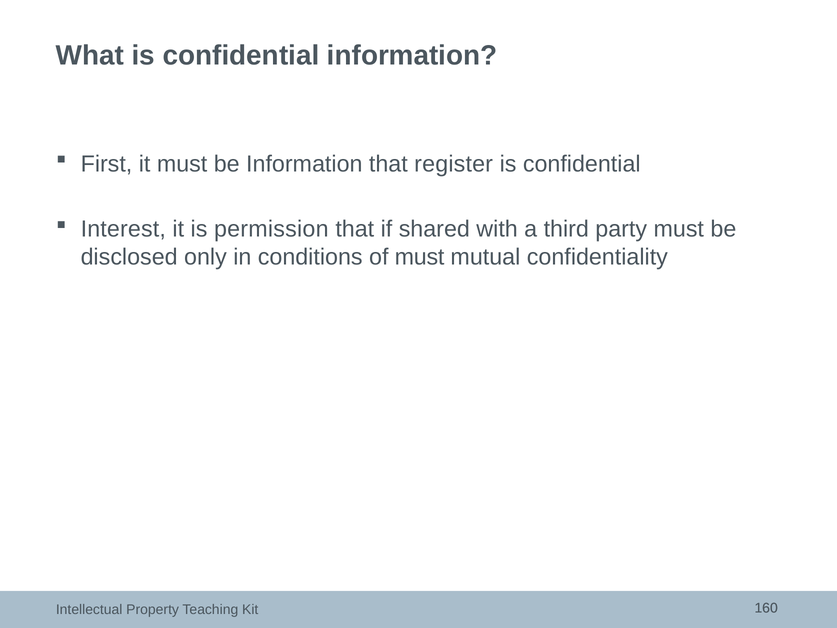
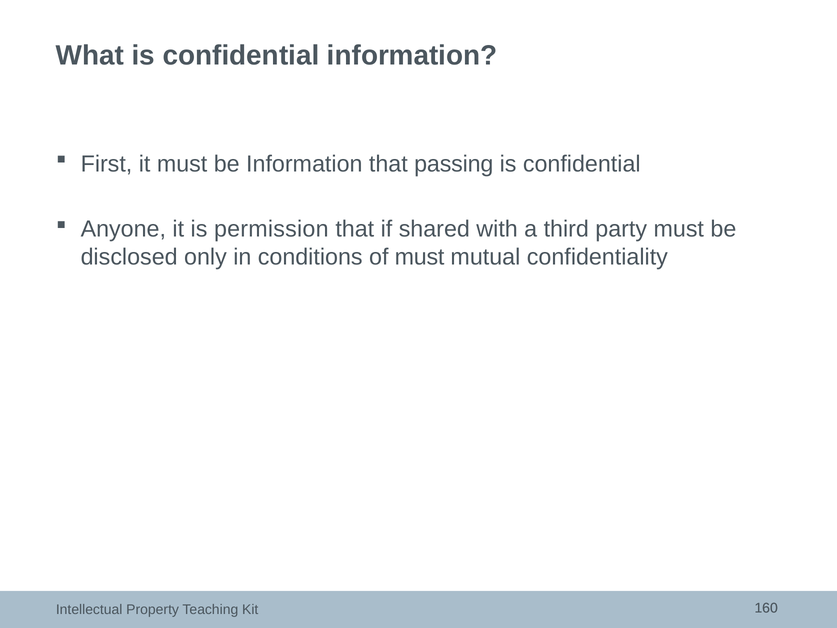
register: register -> passing
Interest: Interest -> Anyone
